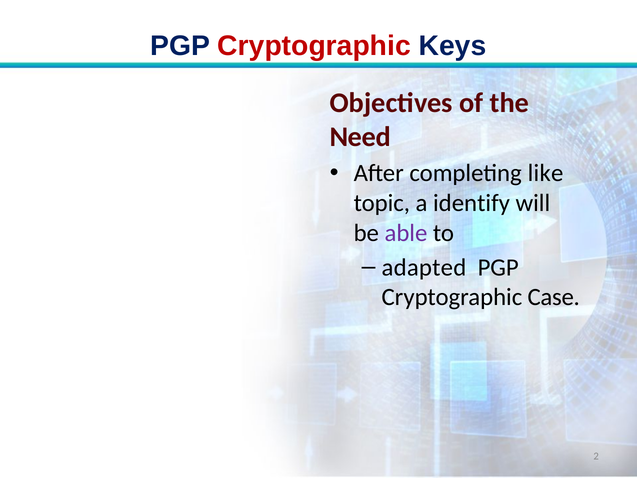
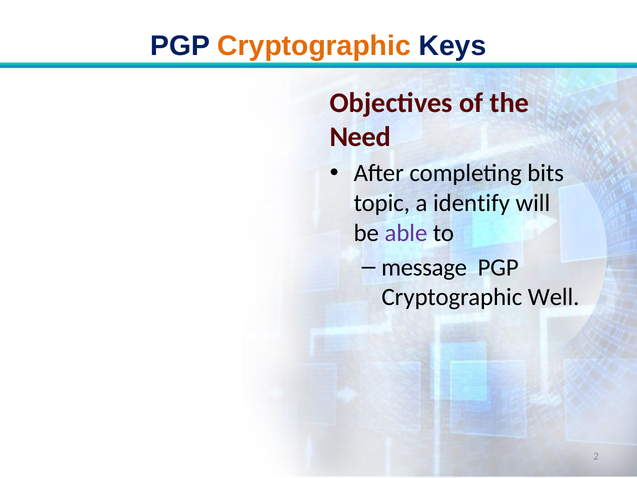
Cryptographic at (314, 46) colour: red -> orange
like: like -> bits
adapted: adapted -> message
Case: Case -> Well
